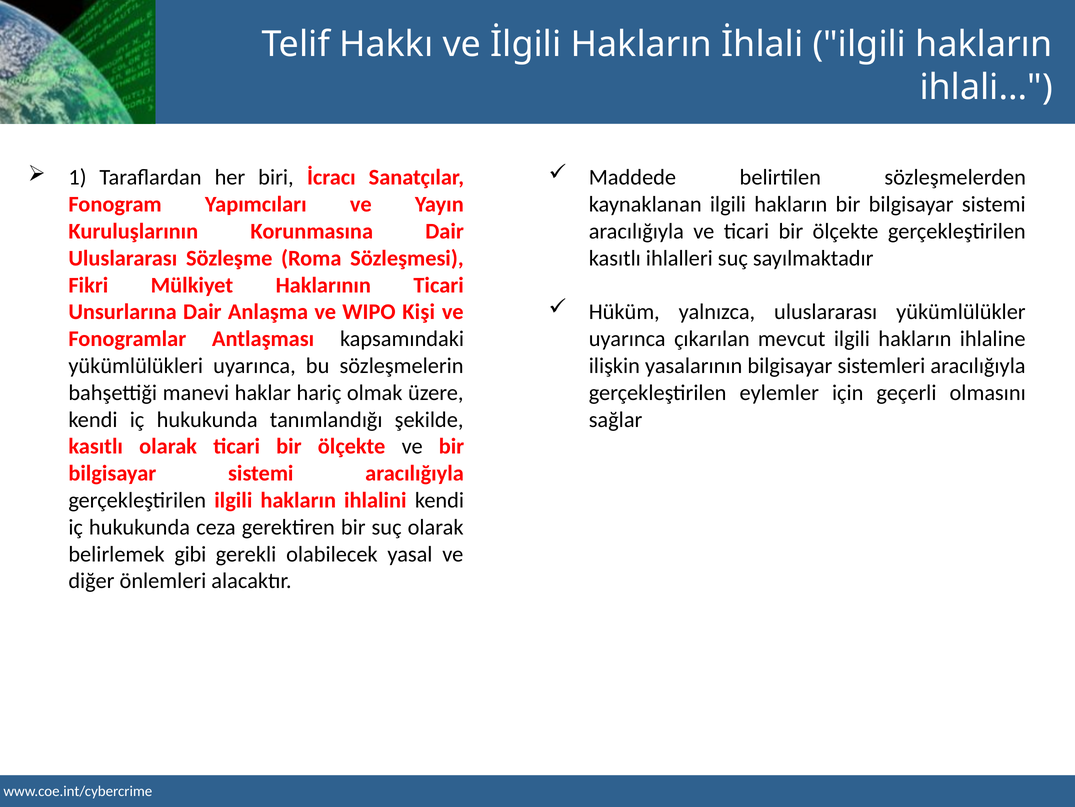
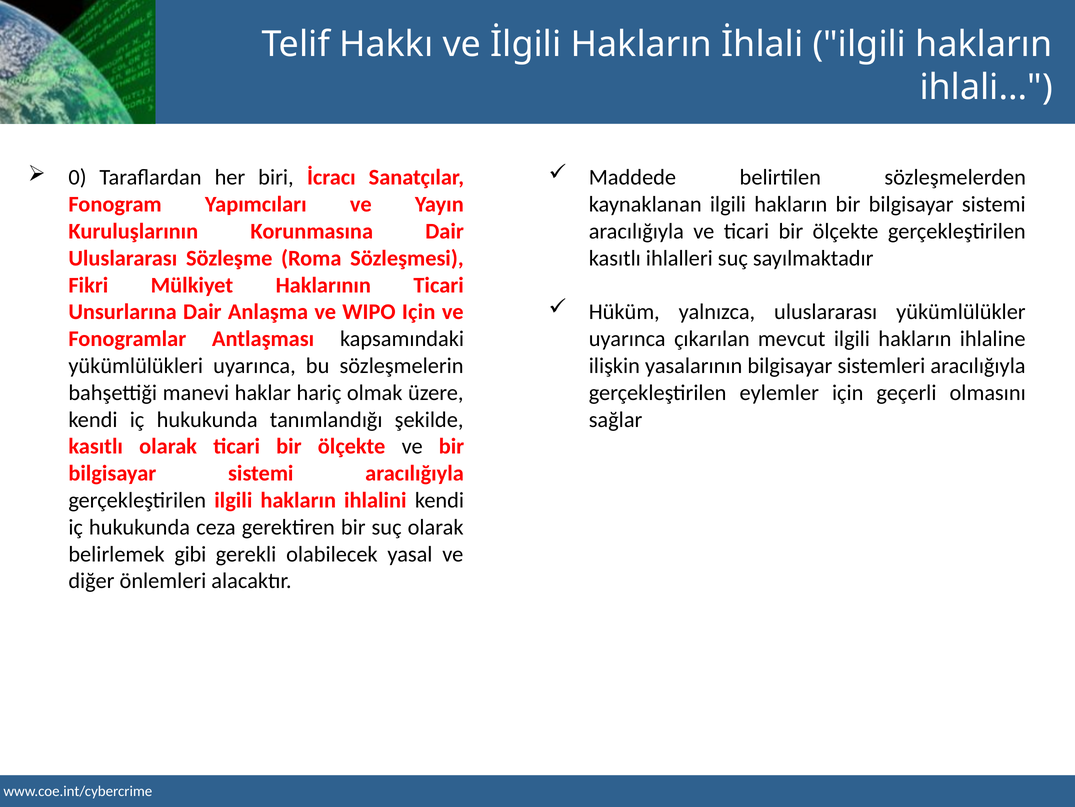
1: 1 -> 0
WIPO Kişi: Kişi -> Için
